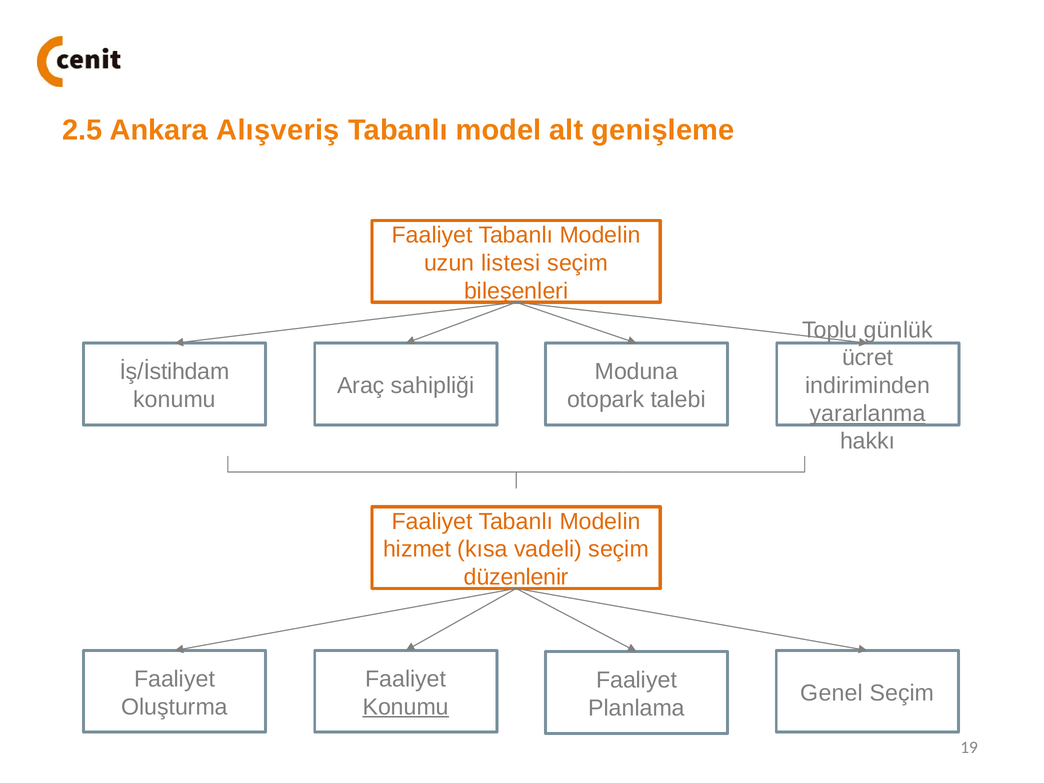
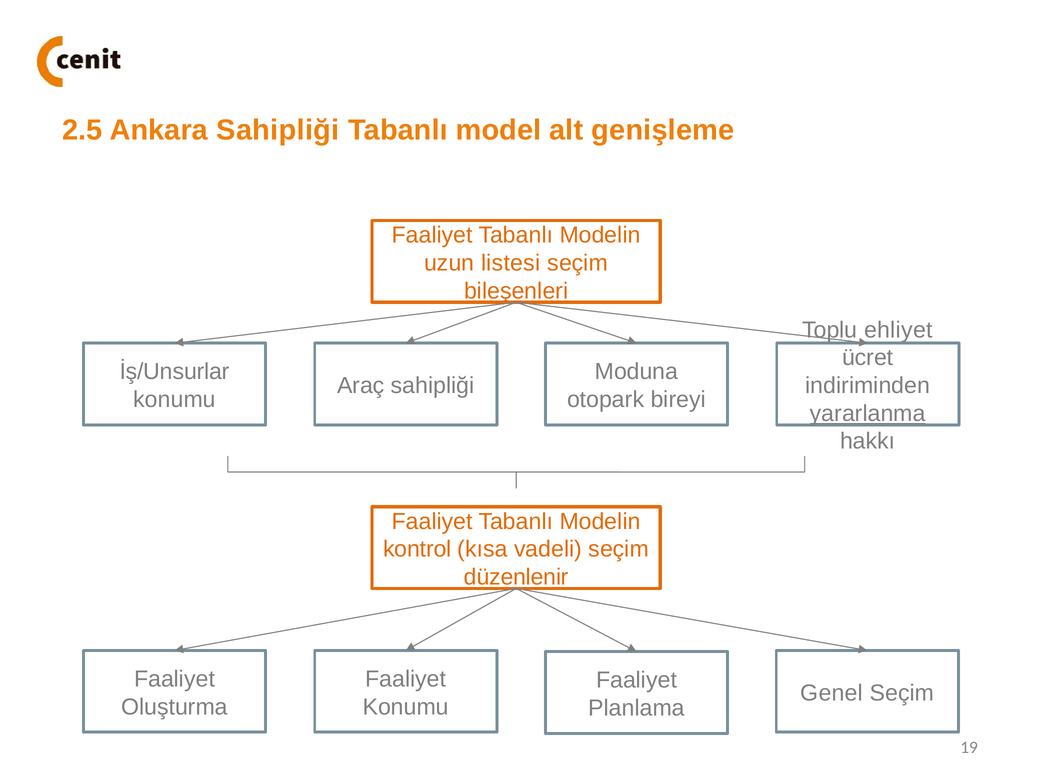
Ankara Alışveriş: Alışveriş -> Sahipliği
günlük: günlük -> ehliyet
İş/İstihdam: İş/İstihdam -> İş/Unsurlar
talebi: talebi -> bireyi
hizmet: hizmet -> kontrol
Konumu at (406, 707) underline: present -> none
